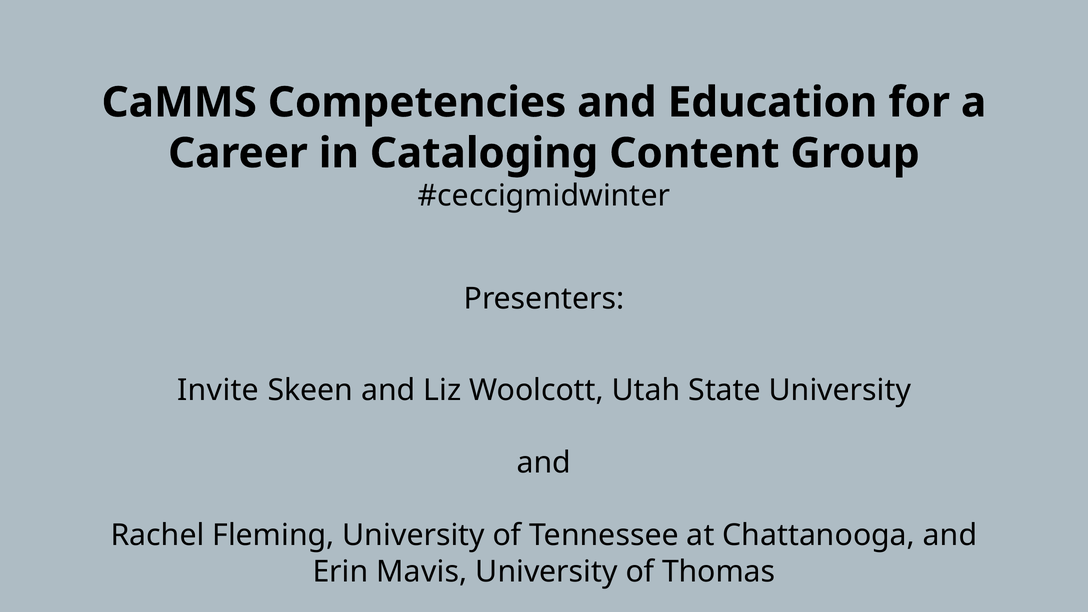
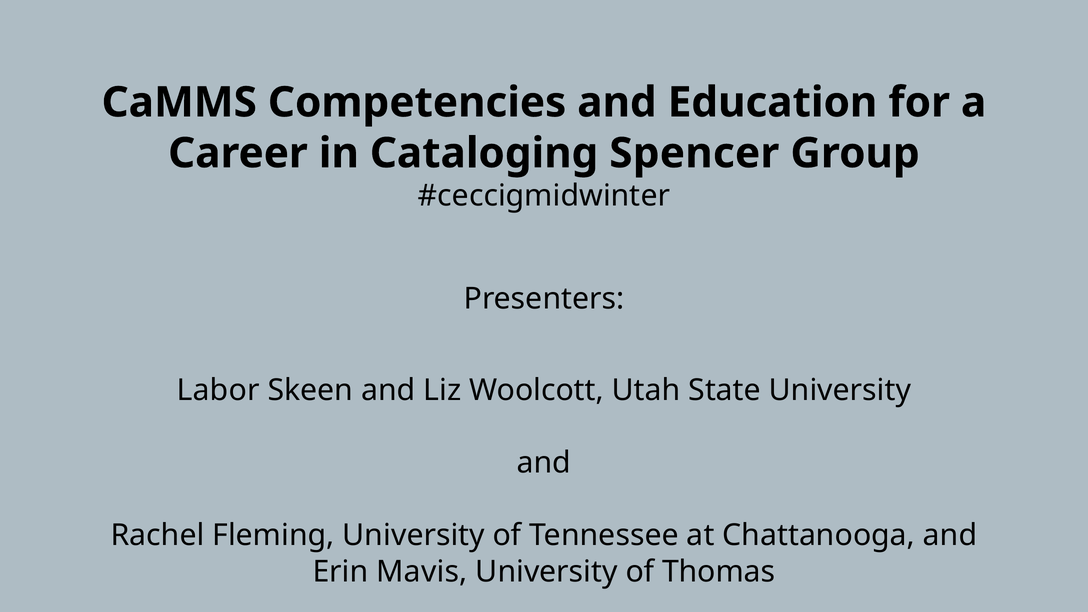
Content: Content -> Spencer
Invite: Invite -> Labor
